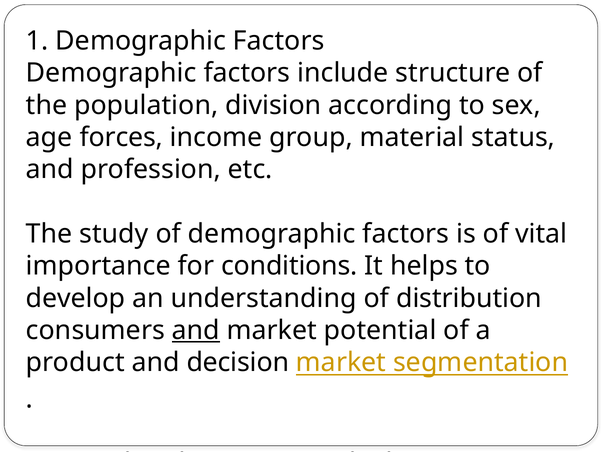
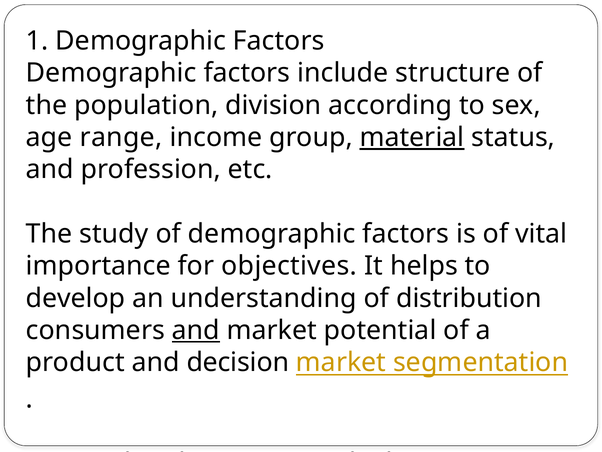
forces: forces -> range
material underline: none -> present
conditions: conditions -> objectives
